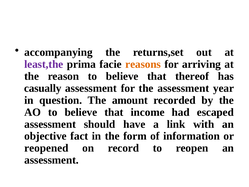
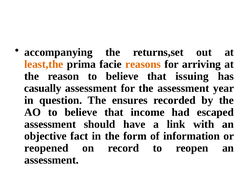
least,the colour: purple -> orange
thereof: thereof -> issuing
amount: amount -> ensures
